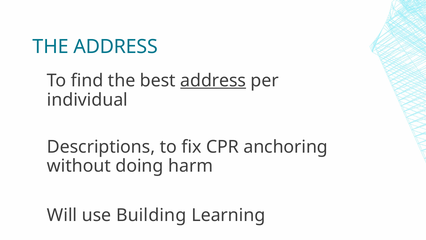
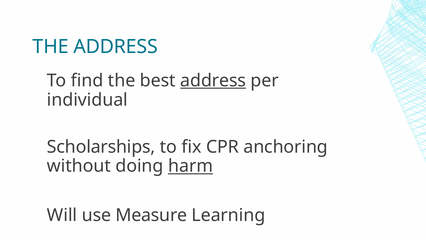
Descriptions: Descriptions -> Scholarships
harm underline: none -> present
Building: Building -> Measure
